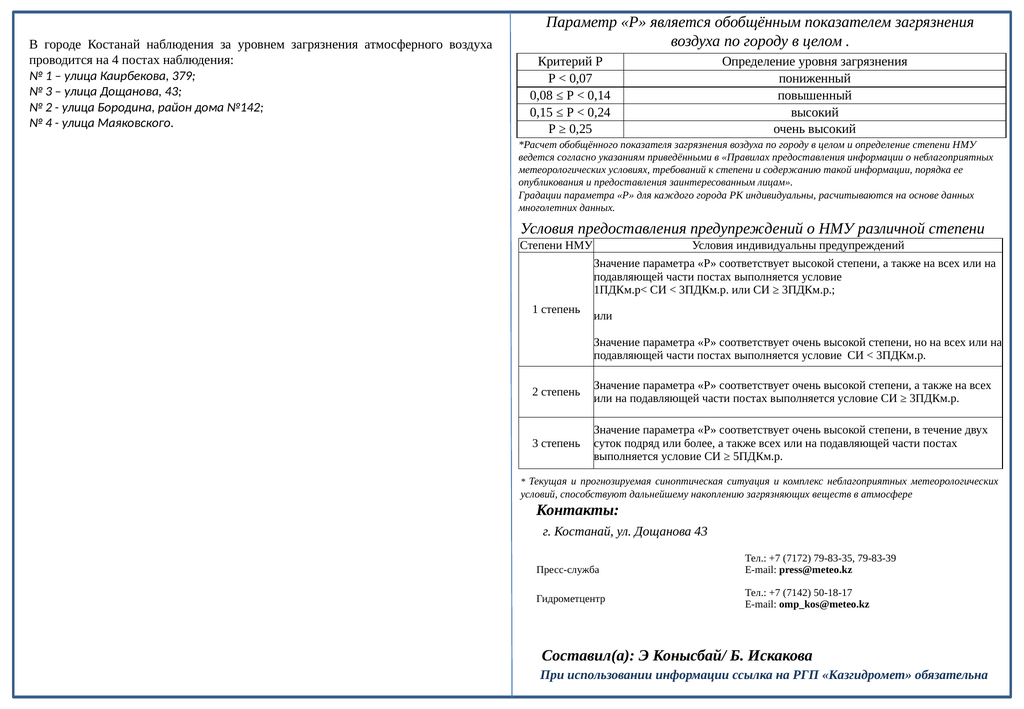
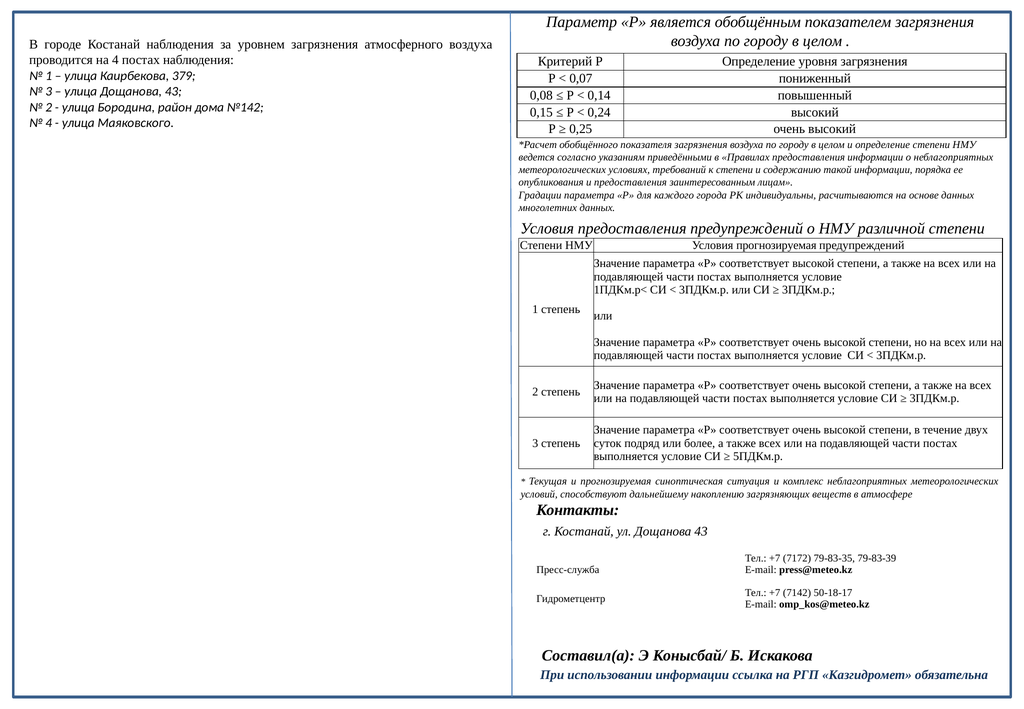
Условия индивидуальны: индивидуальны -> прогнозируемая
